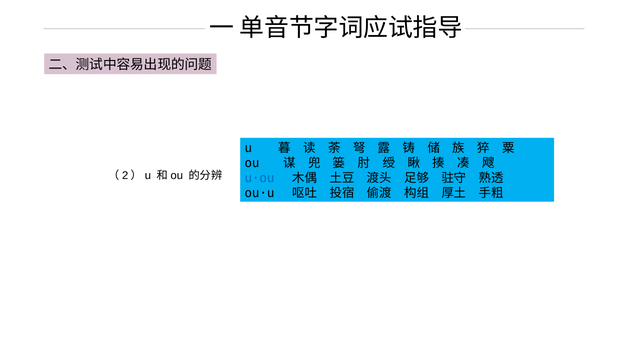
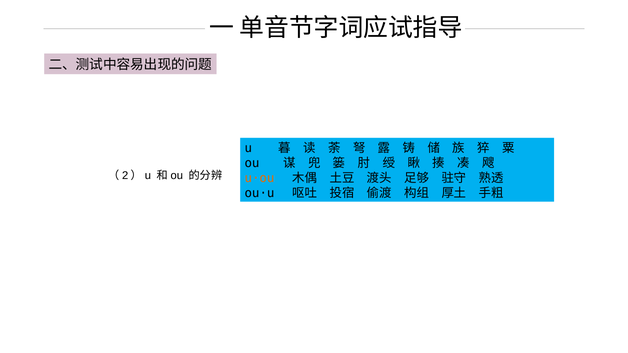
u·ou colour: blue -> orange
